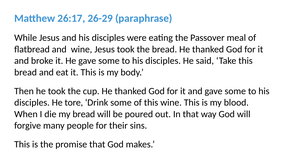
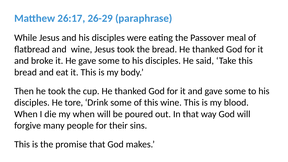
my bread: bread -> when
